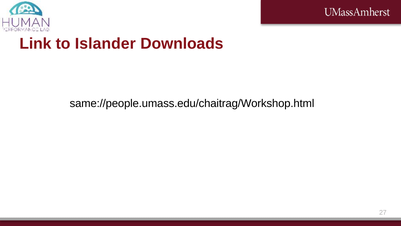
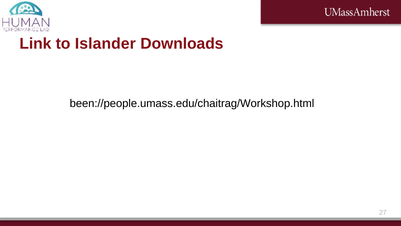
same://people.umass.edu/chaitrag/Workshop.html: same://people.umass.edu/chaitrag/Workshop.html -> been://people.umass.edu/chaitrag/Workshop.html
